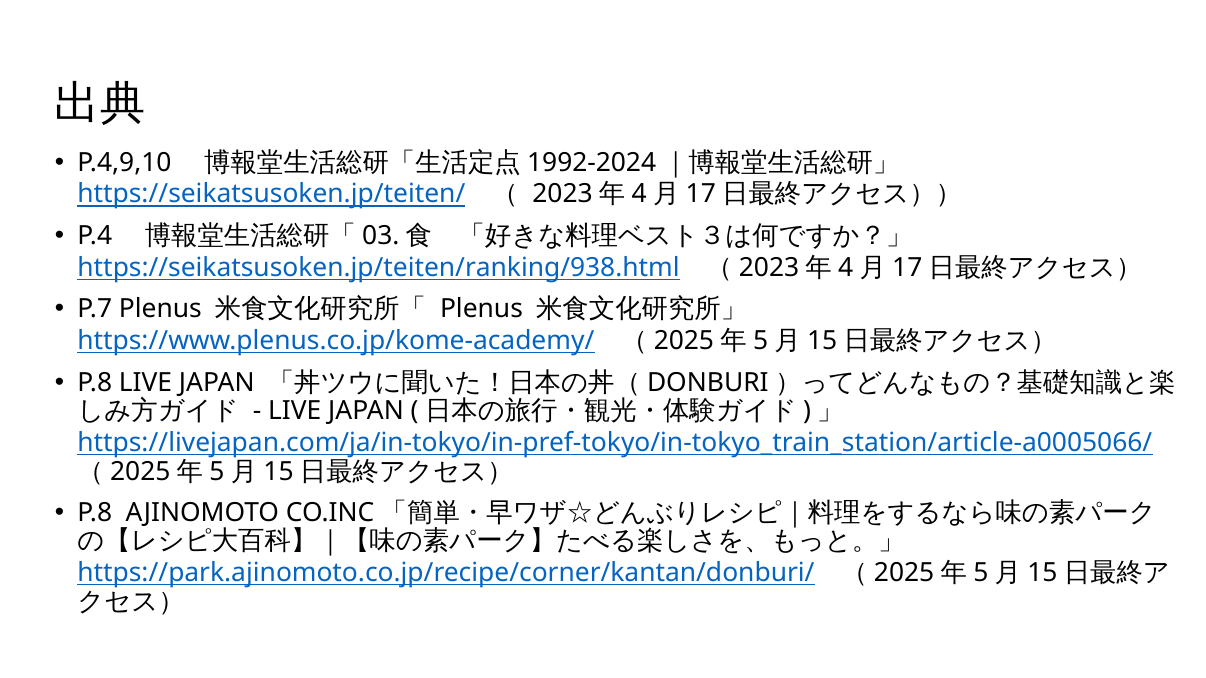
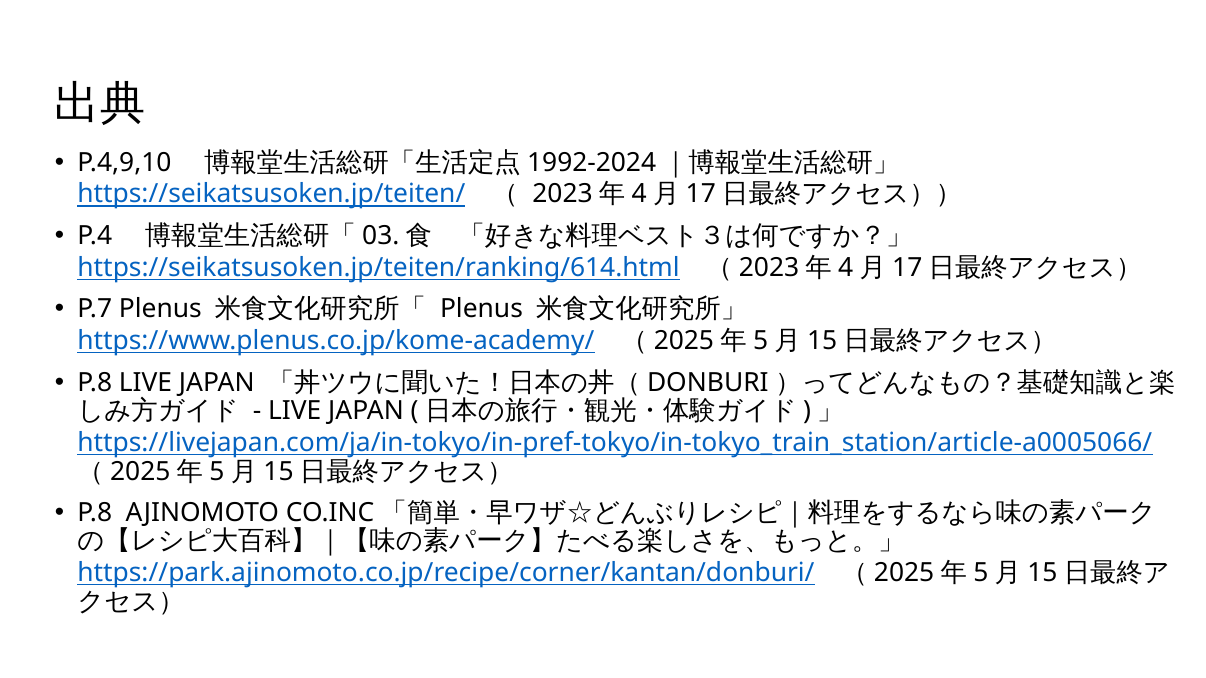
https://seikatsusoken.jp/teiten/ranking/938.html: https://seikatsusoken.jp/teiten/ranking/938.html -> https://seikatsusoken.jp/teiten/ranking/614.html
